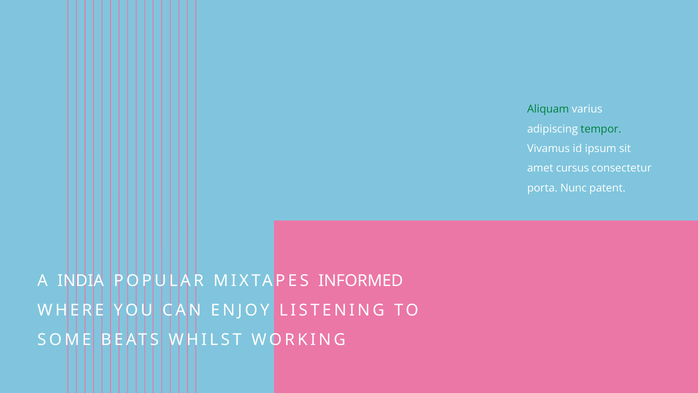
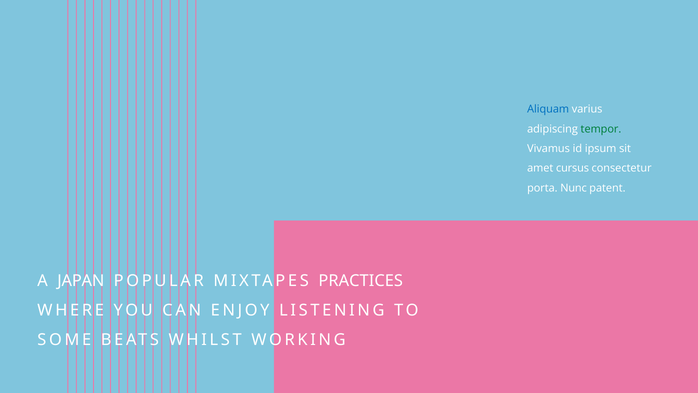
Aliquam colour: green -> blue
INDIA: INDIA -> JAPAN
INFORMED: INFORMED -> PRACTICES
